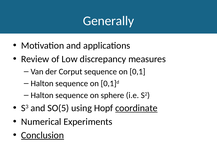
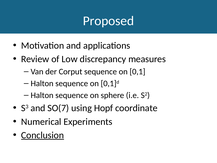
Generally: Generally -> Proposed
SO(5: SO(5 -> SO(7
coordinate underline: present -> none
